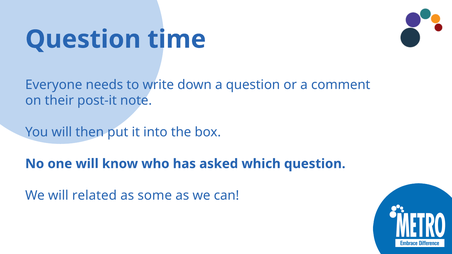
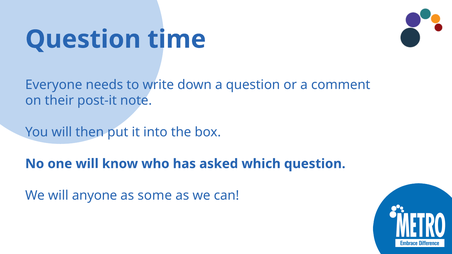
related: related -> anyone
